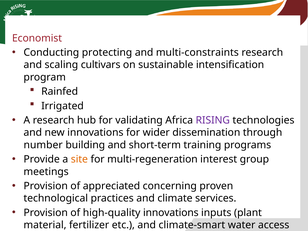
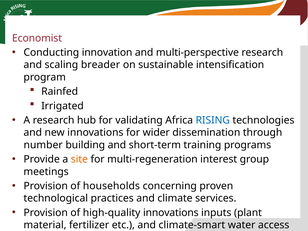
protecting: protecting -> innovation
multi-constraints: multi-constraints -> multi-perspective
cultivars: cultivars -> breader
RISING colour: purple -> blue
appreciated: appreciated -> households
